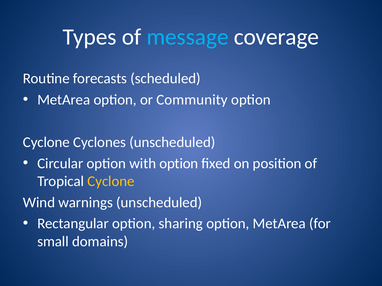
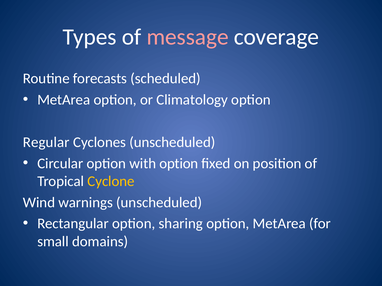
message colour: light blue -> pink
Community: Community -> Climatology
Cyclone at (46, 142): Cyclone -> Regular
